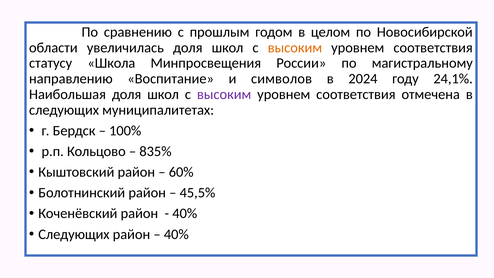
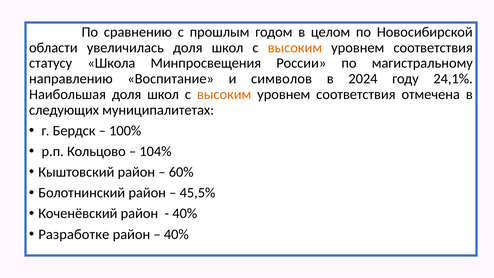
высоким at (224, 94) colour: purple -> orange
835%: 835% -> 104%
Следующих at (74, 234): Следующих -> Разработке
